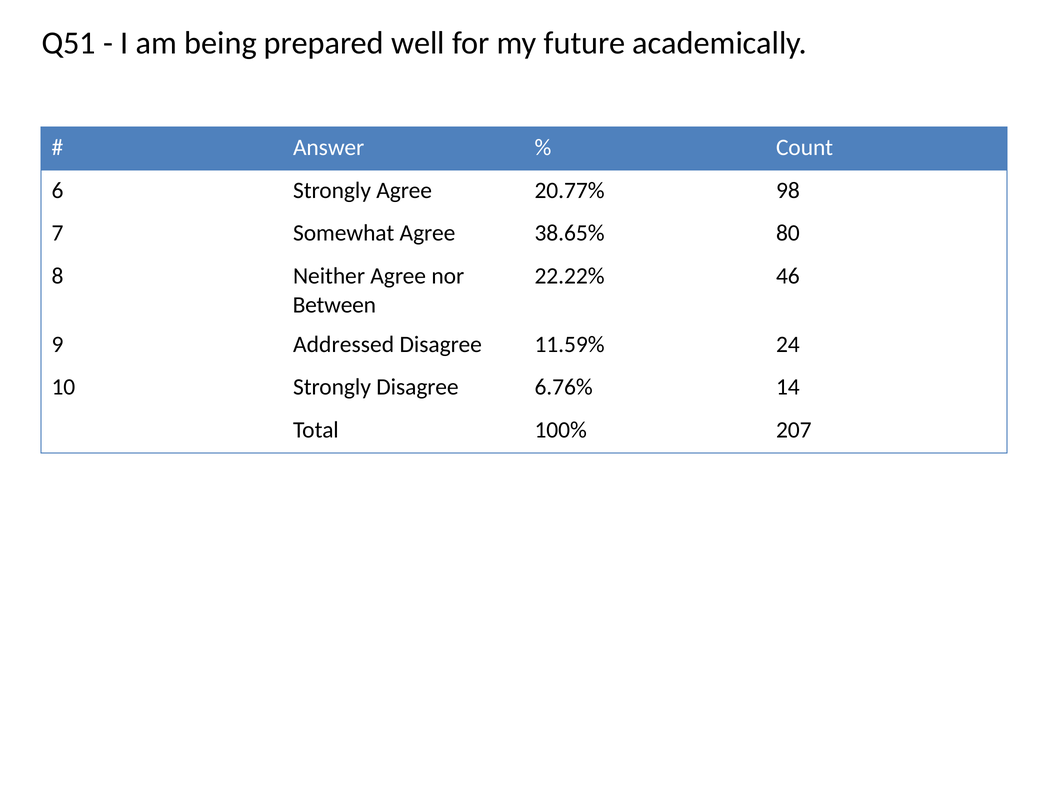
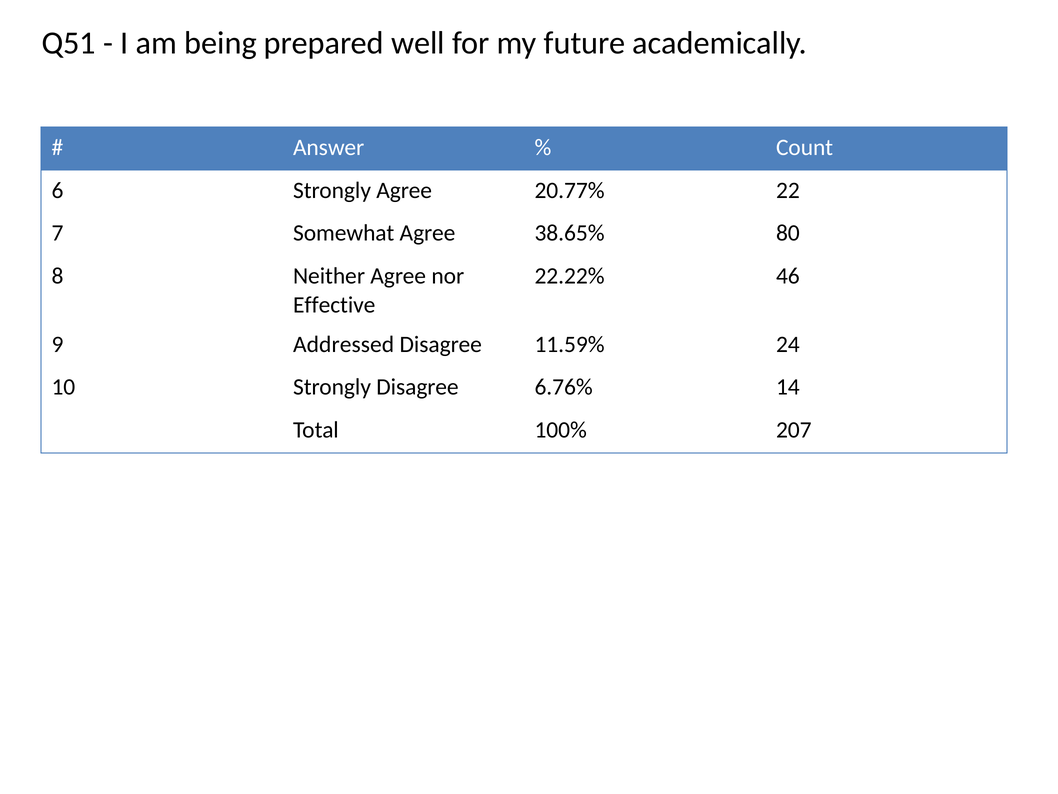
98: 98 -> 22
Between: Between -> Effective
